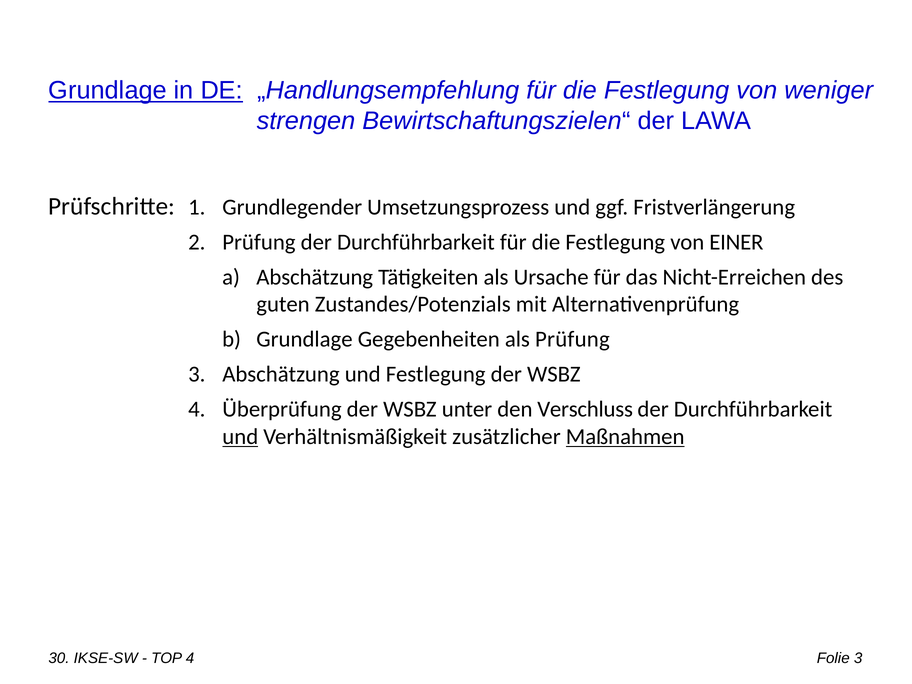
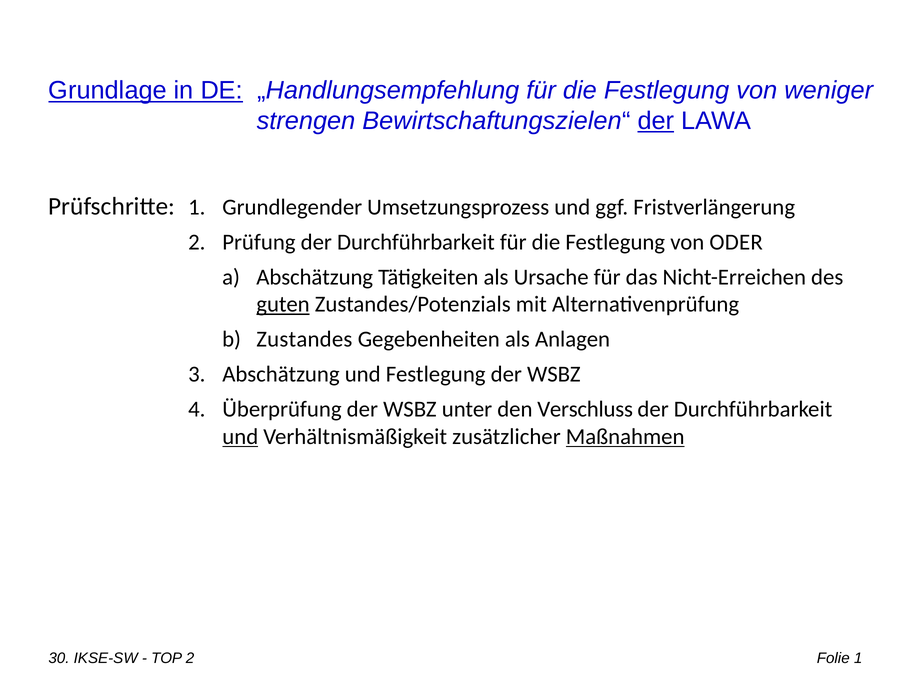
der at (656, 121) underline: none -> present
EINER: EINER -> ODER
guten underline: none -> present
Grundlage at (304, 339): Grundlage -> Zustandes
als Prüfung: Prüfung -> Anlagen
TOP 4: 4 -> 2
Folie 3: 3 -> 1
